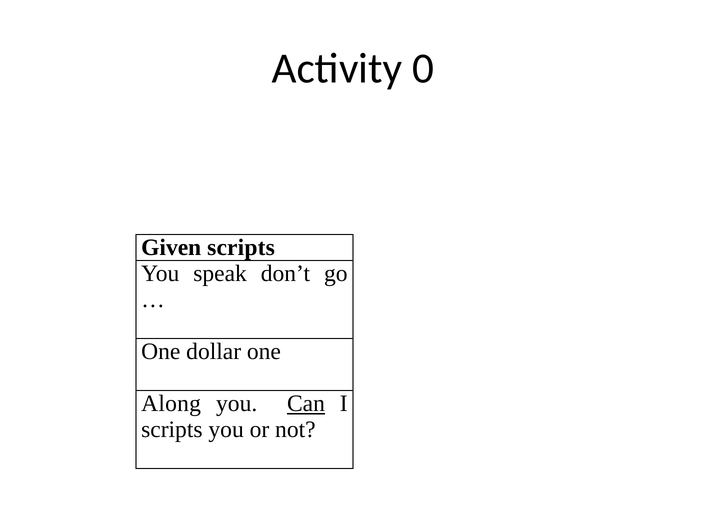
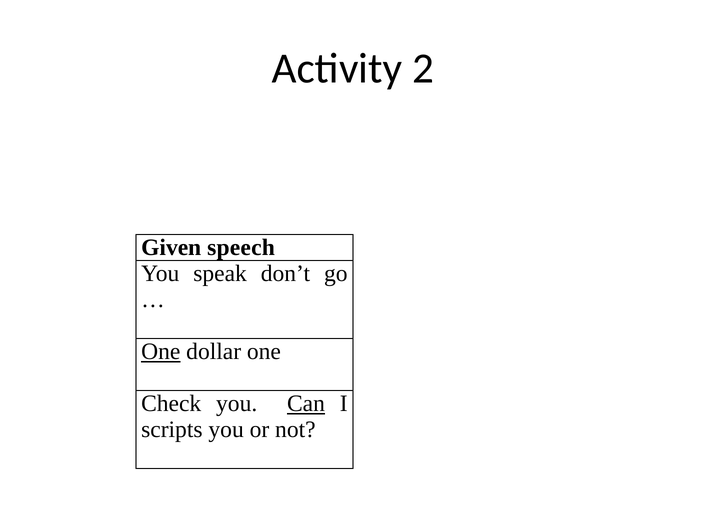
0: 0 -> 2
Given scripts: scripts -> speech
One at (161, 352) underline: none -> present
Along: Along -> Check
